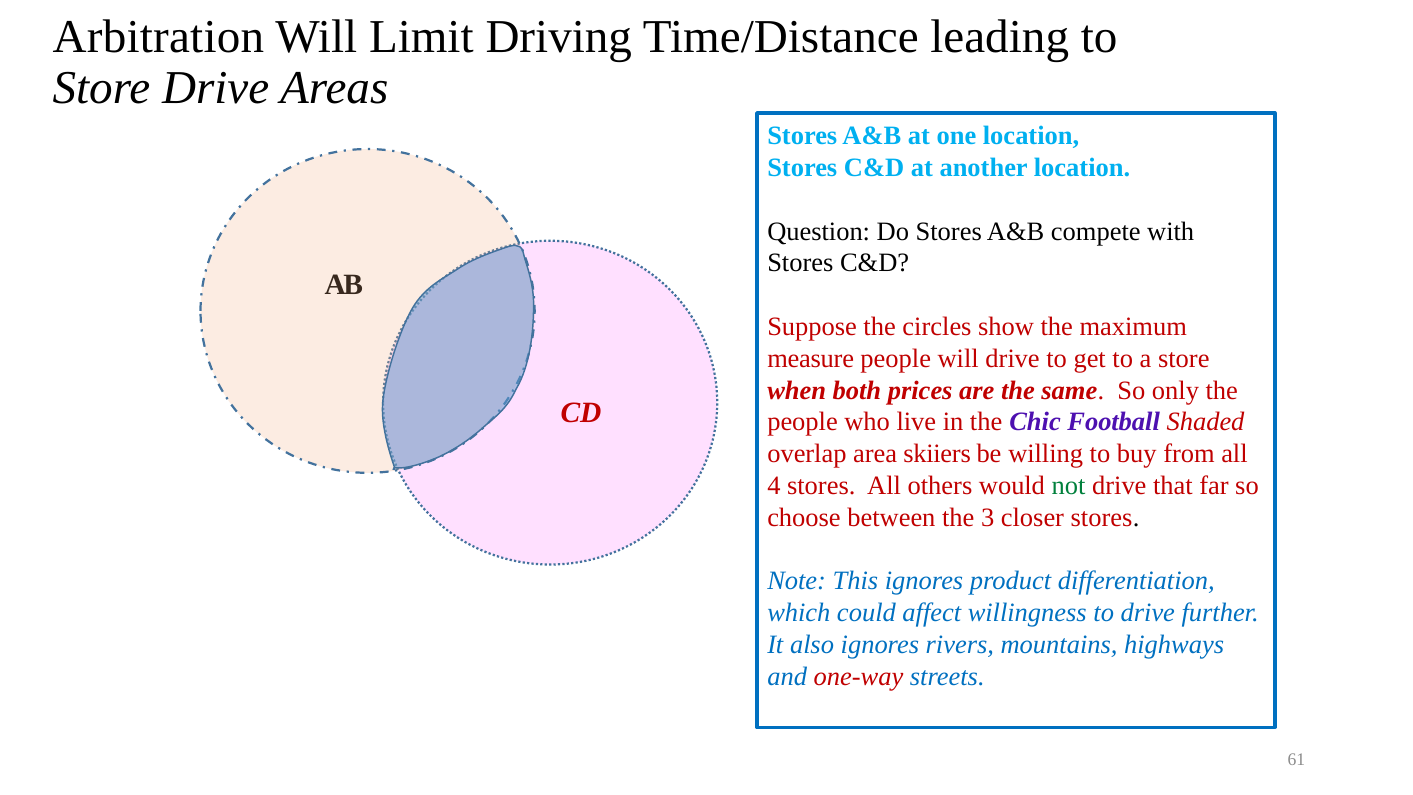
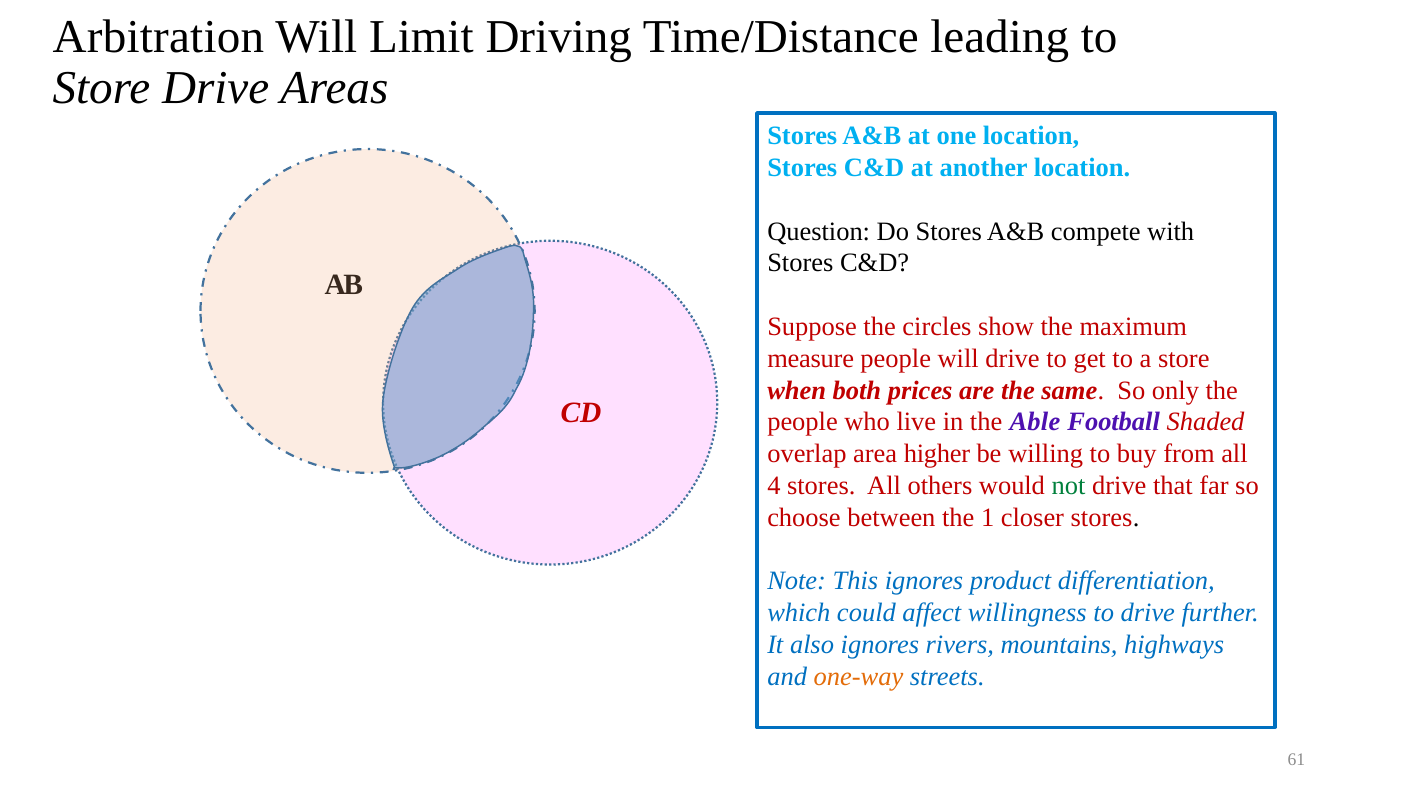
Chic: Chic -> Able
skiiers: skiiers -> higher
3: 3 -> 1
one-way colour: red -> orange
